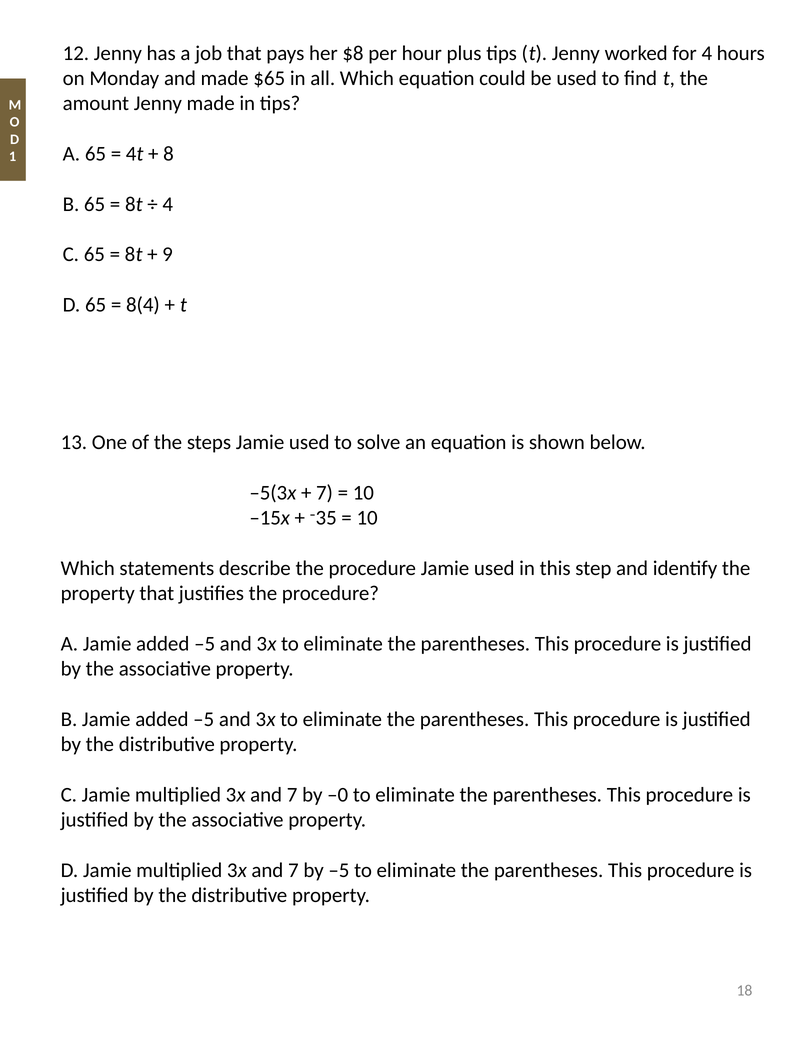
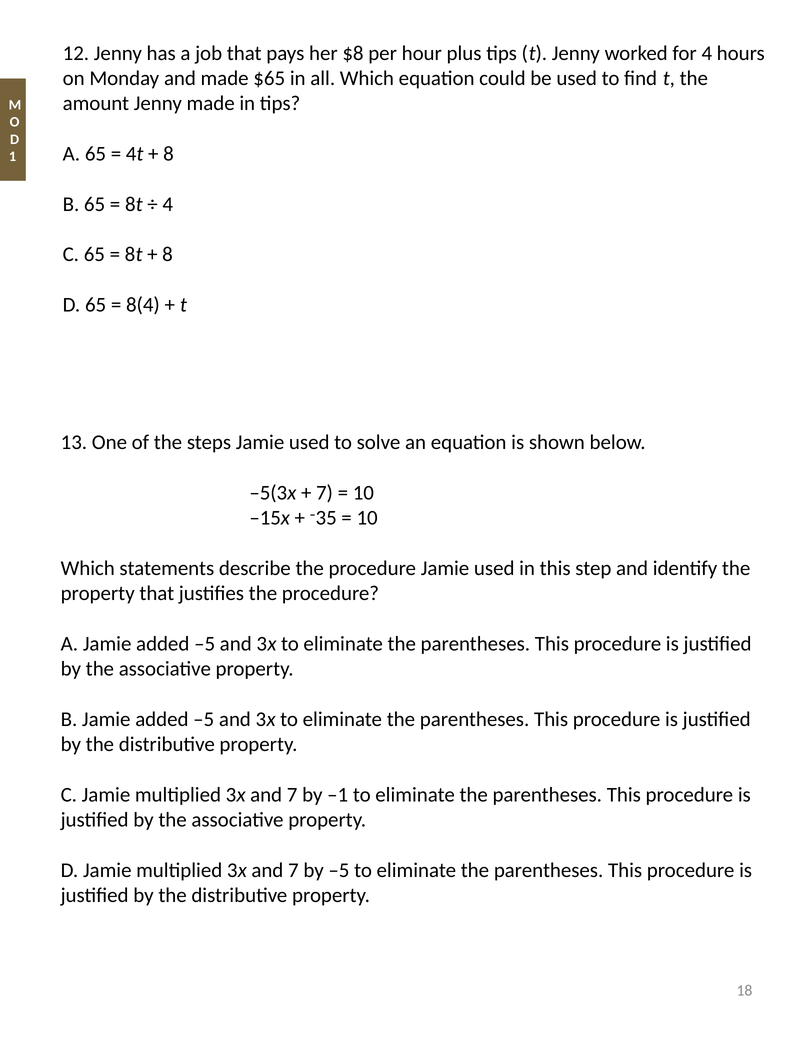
9 at (168, 254): 9 -> 8
–0: –0 -> –1
